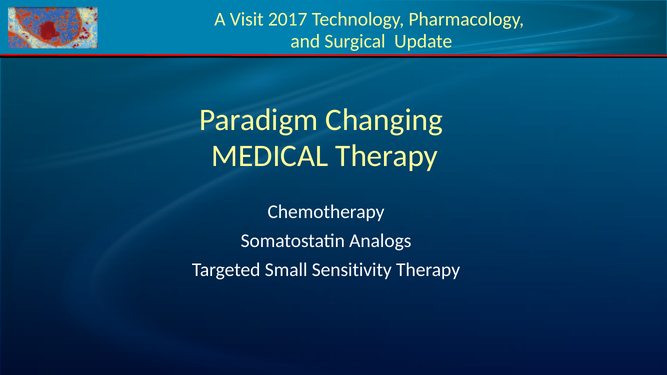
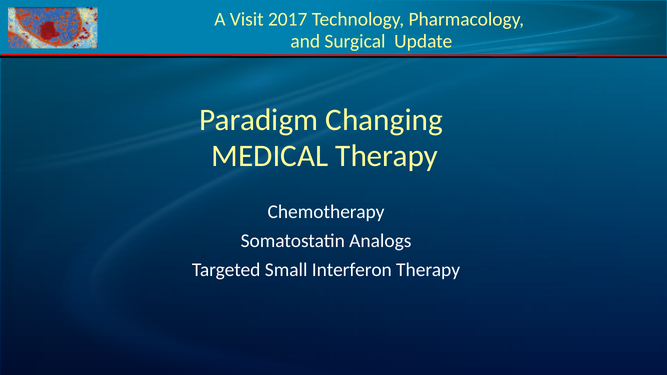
Sensitivity: Sensitivity -> Interferon
